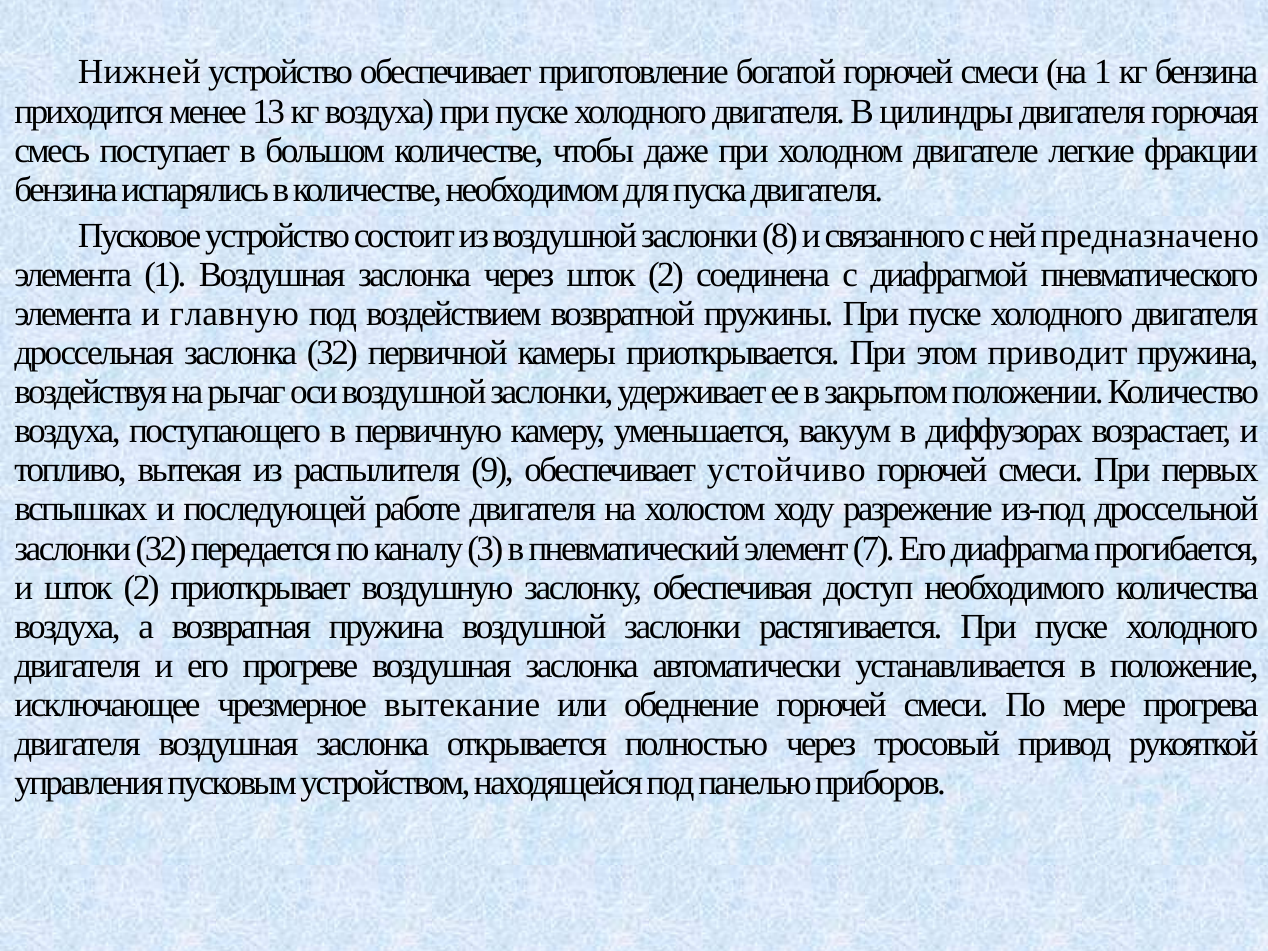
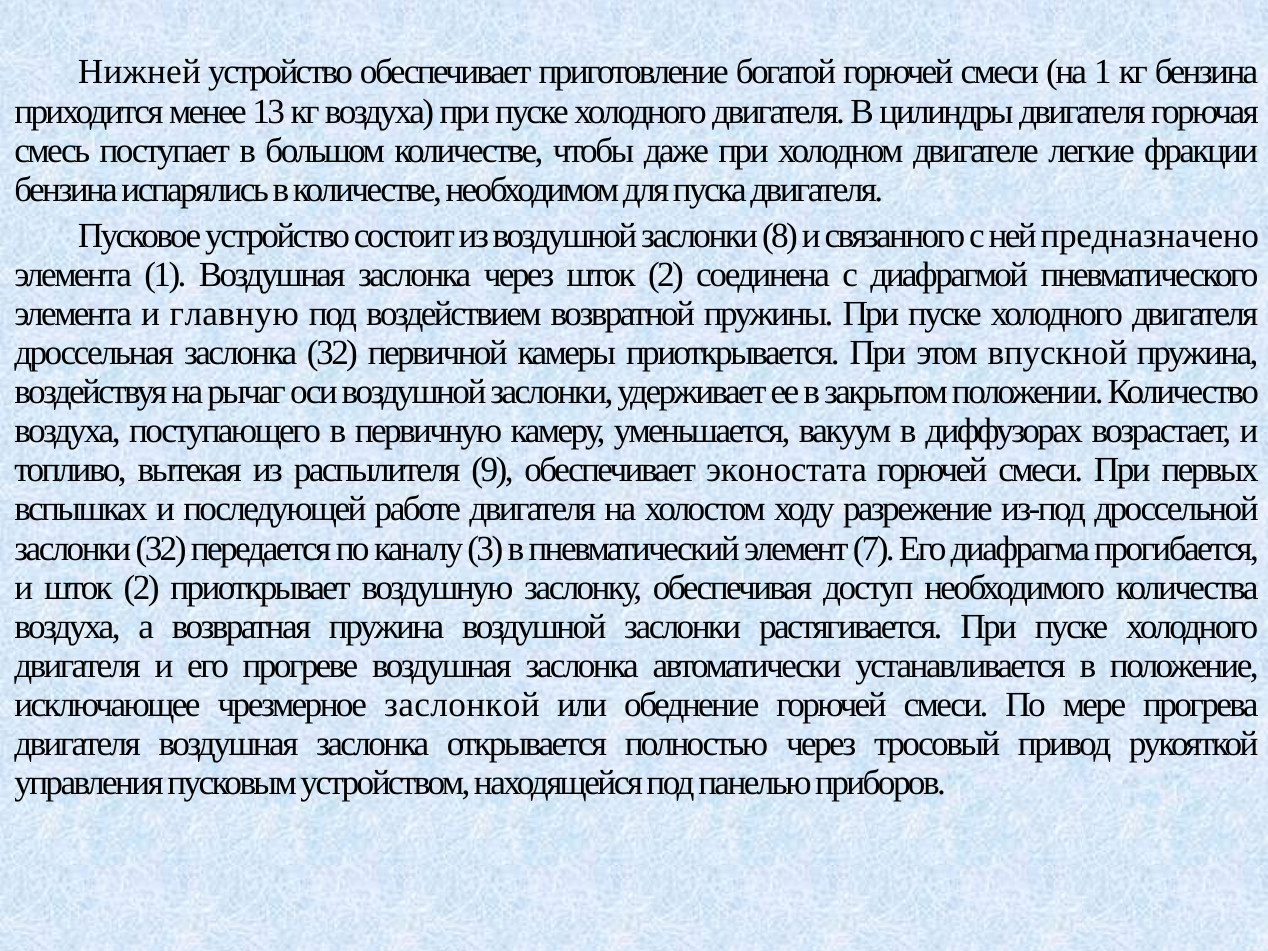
приводит: приводит -> впускной
устойчиво: устойчиво -> эконостата
вытекание: вытекание -> заслонкой
